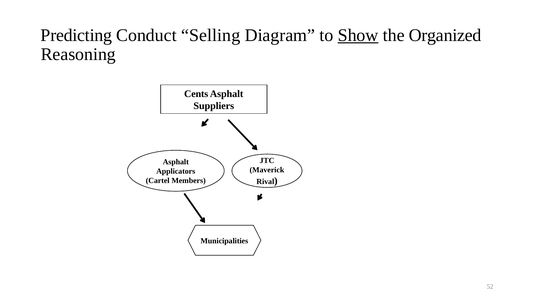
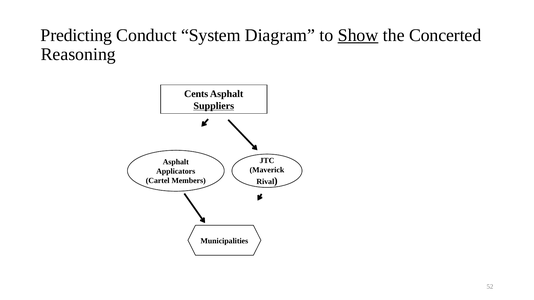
Selling: Selling -> System
Organized: Organized -> Concerted
Suppliers underline: none -> present
